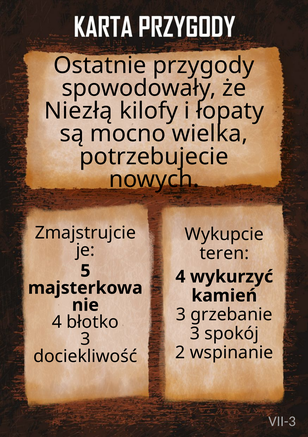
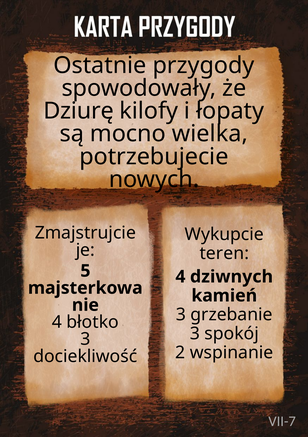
Niezłą: Niezłą -> Dziurę
wykurzyć: wykurzyć -> dziwnych
VII-3: VII-3 -> VII-7
